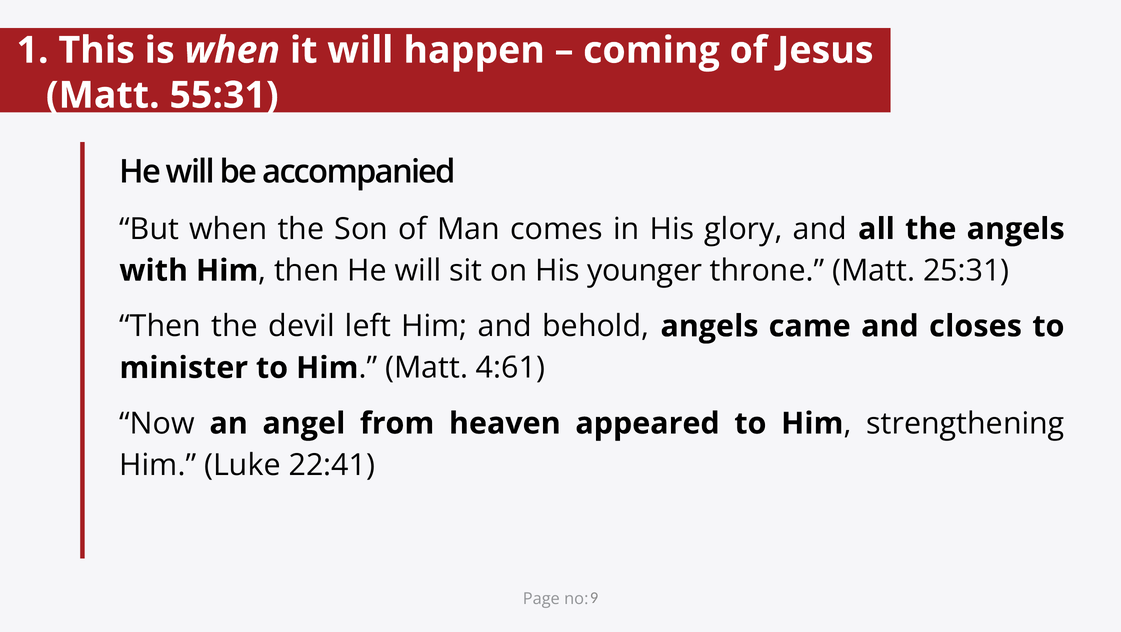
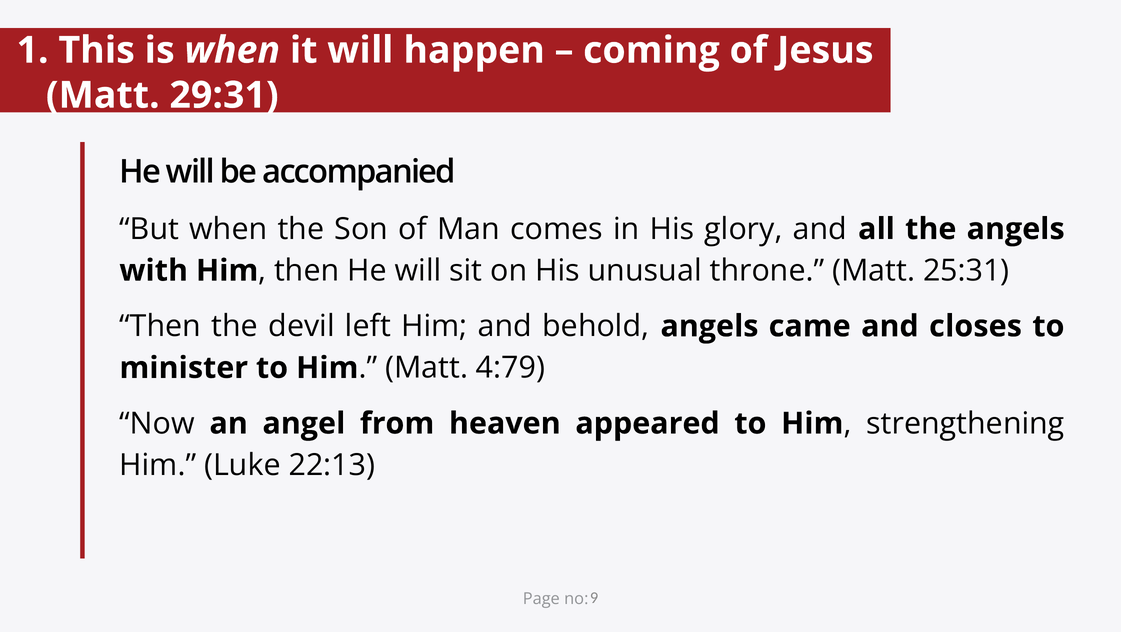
55:31: 55:31 -> 29:31
younger: younger -> unusual
4:61: 4:61 -> 4:79
22:41: 22:41 -> 22:13
